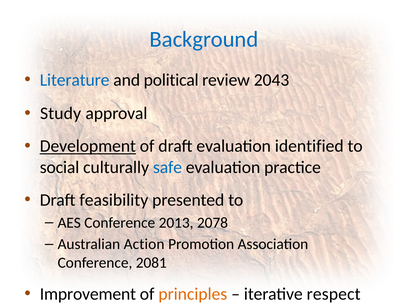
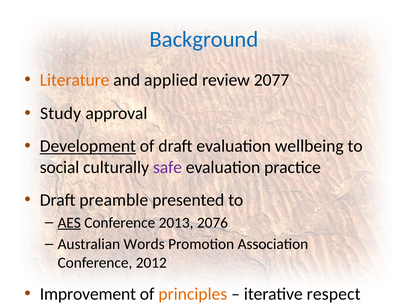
Literature colour: blue -> orange
political: political -> applied
2043: 2043 -> 2077
identified: identified -> wellbeing
safe colour: blue -> purple
feasibility: feasibility -> preamble
AES underline: none -> present
2078: 2078 -> 2076
Action: Action -> Words
2081: 2081 -> 2012
